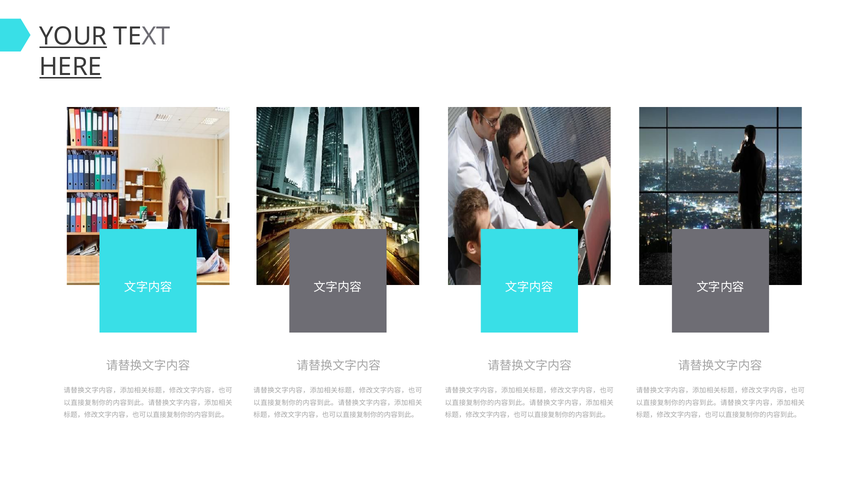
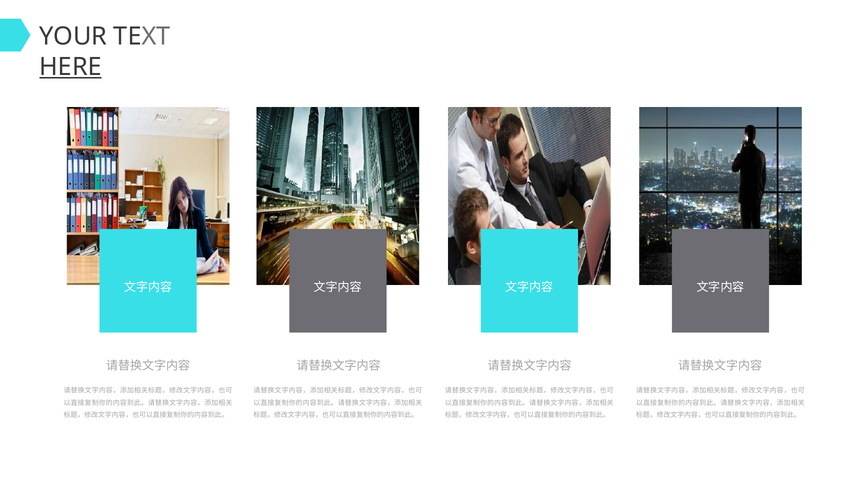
YOUR underline: present -> none
